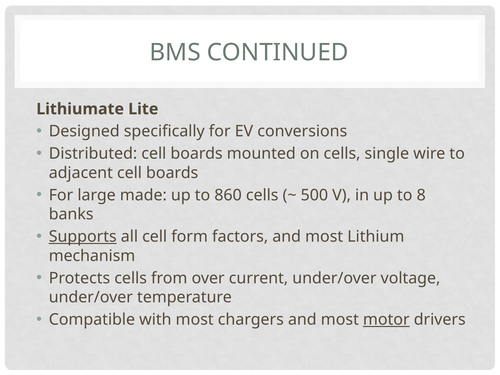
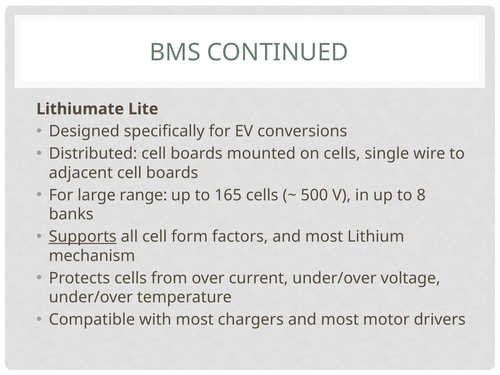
made: made -> range
860: 860 -> 165
motor underline: present -> none
